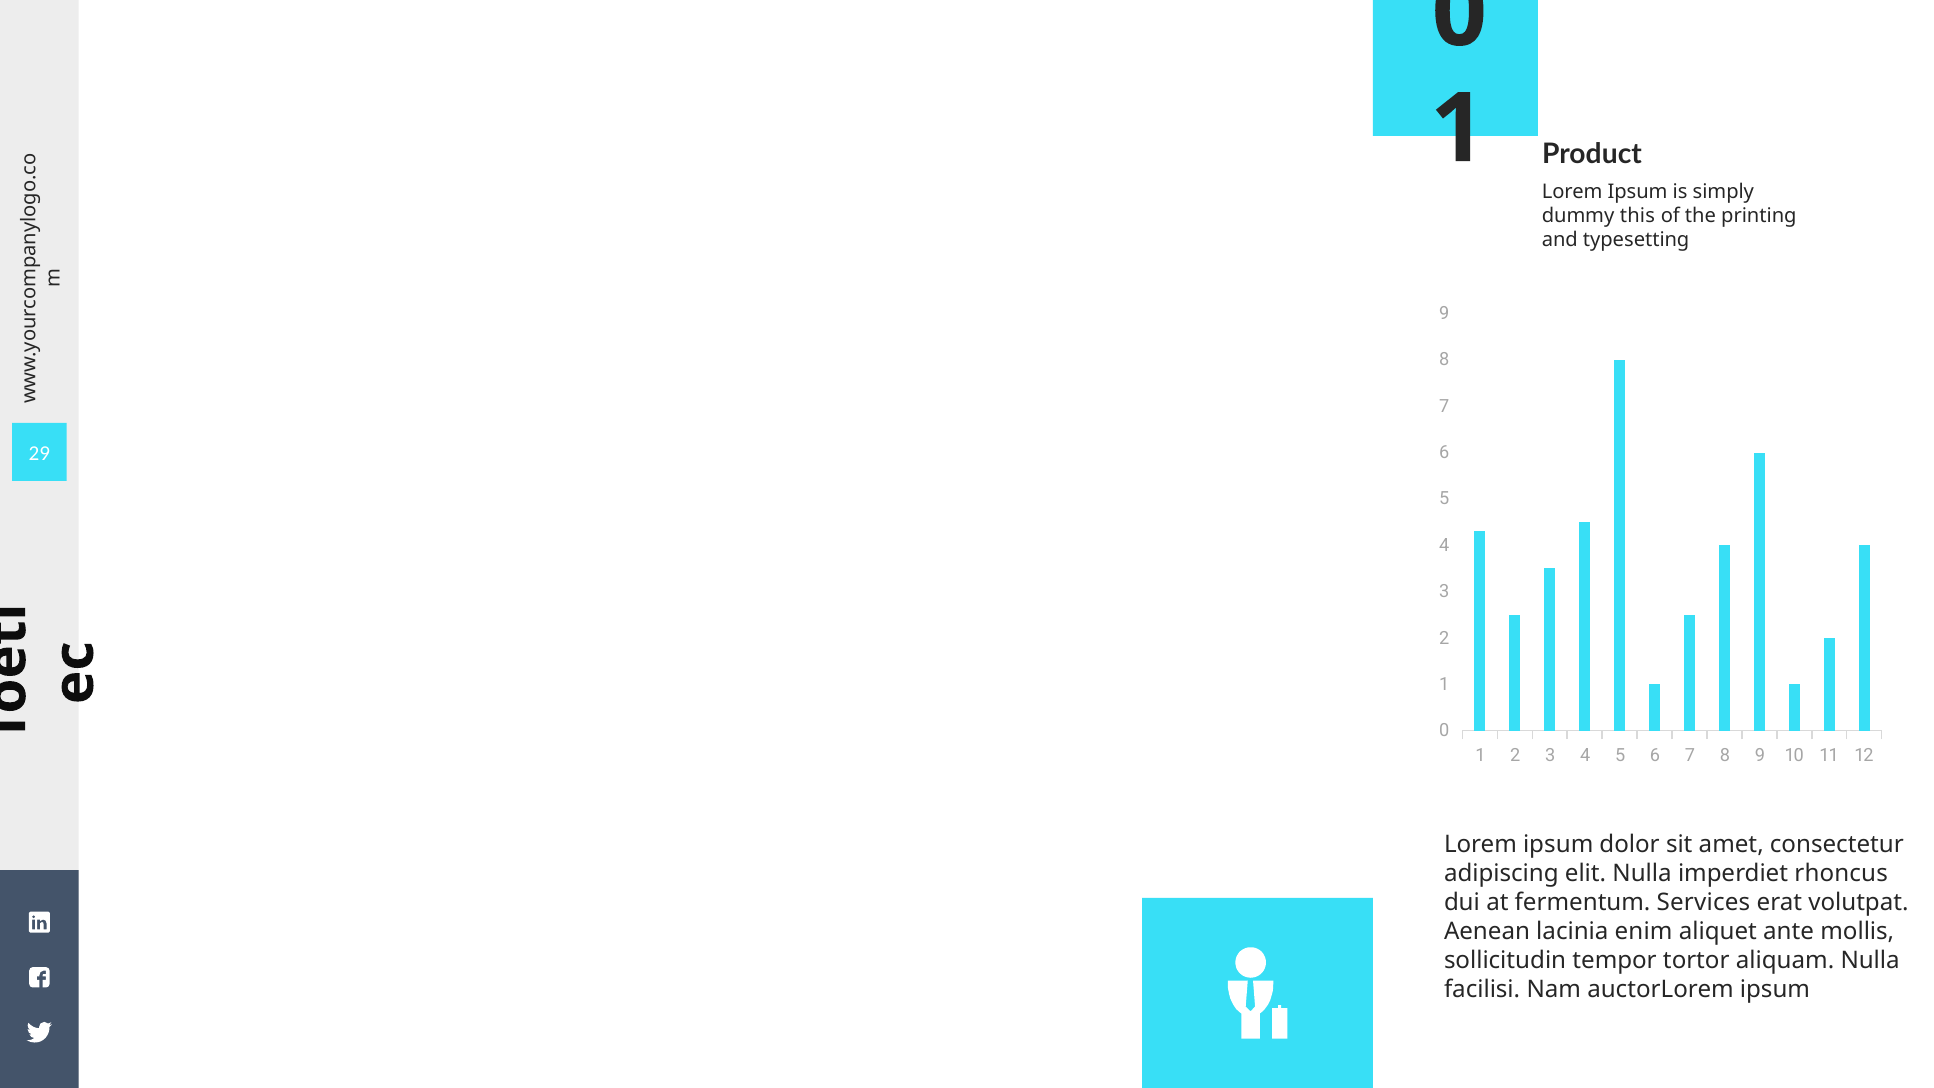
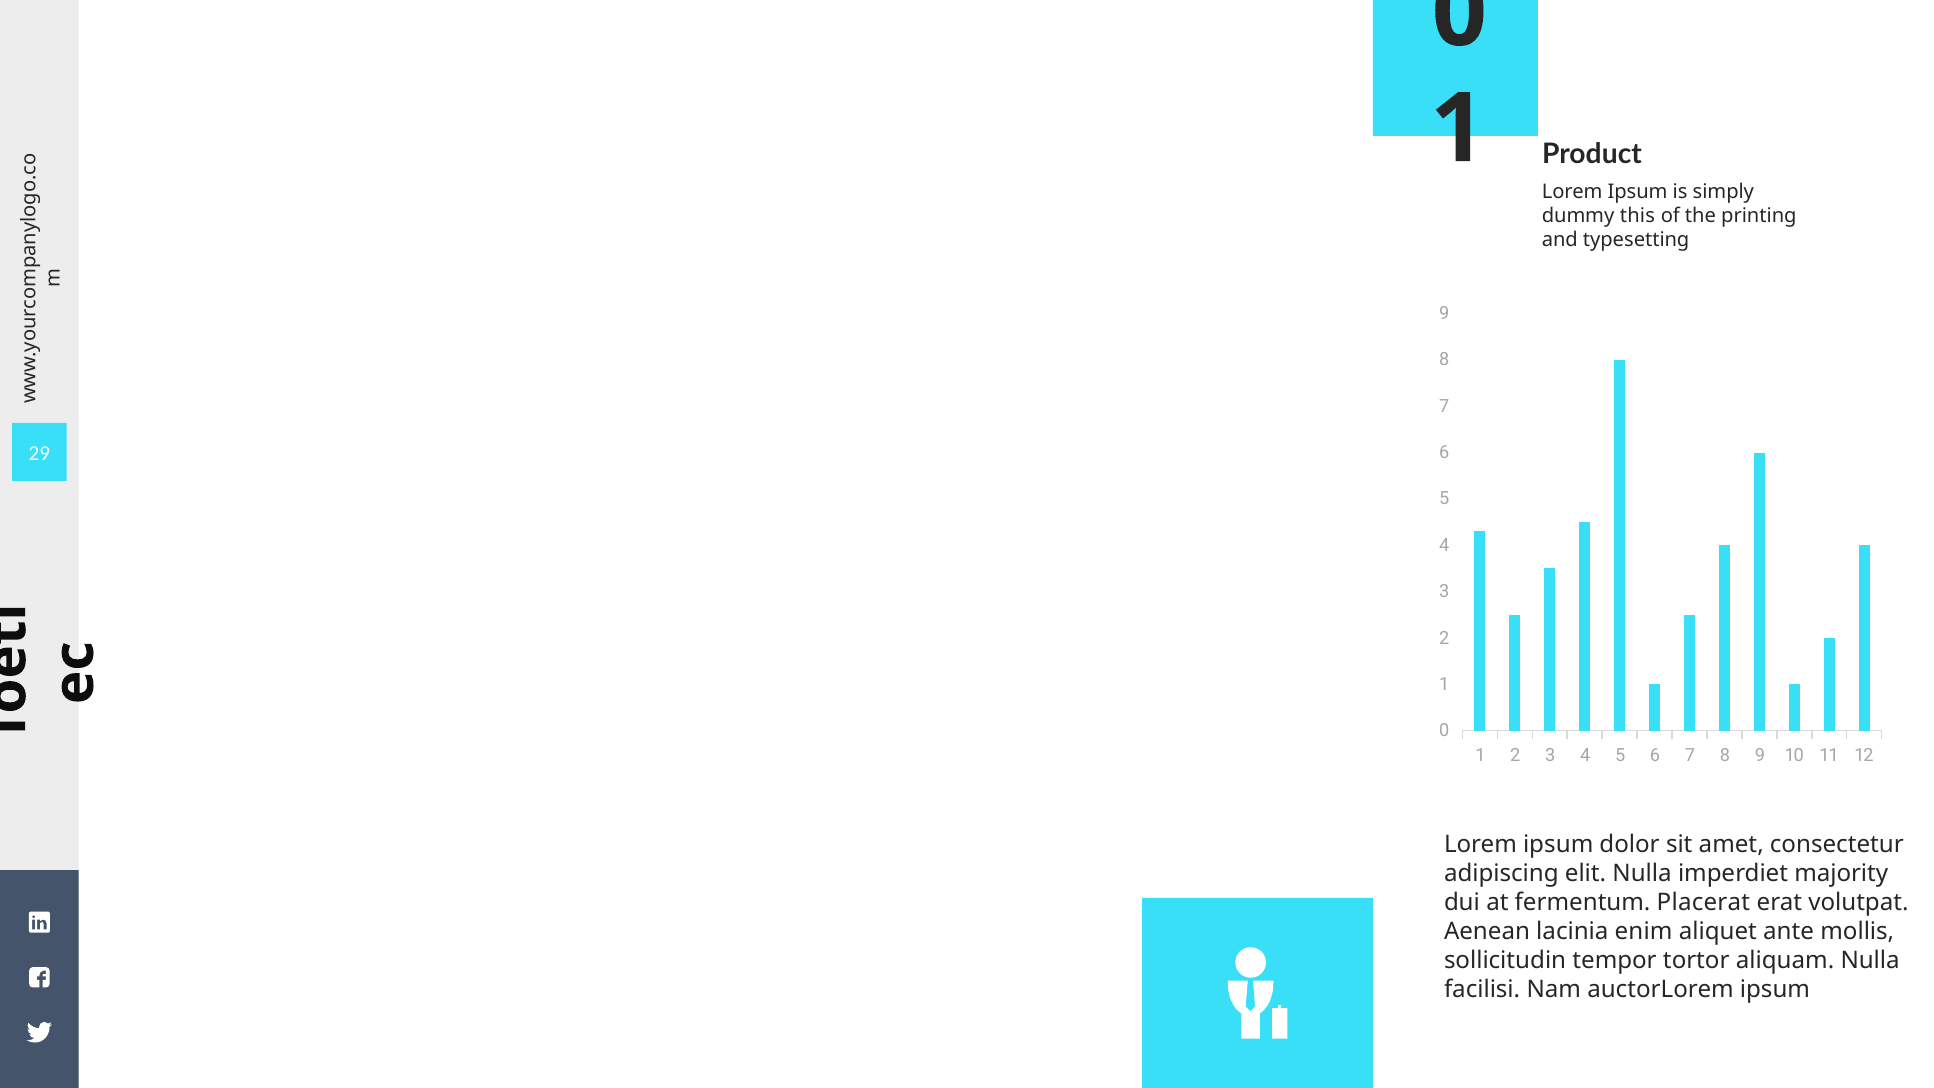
rhoncus: rhoncus -> majority
Services: Services -> Placerat
